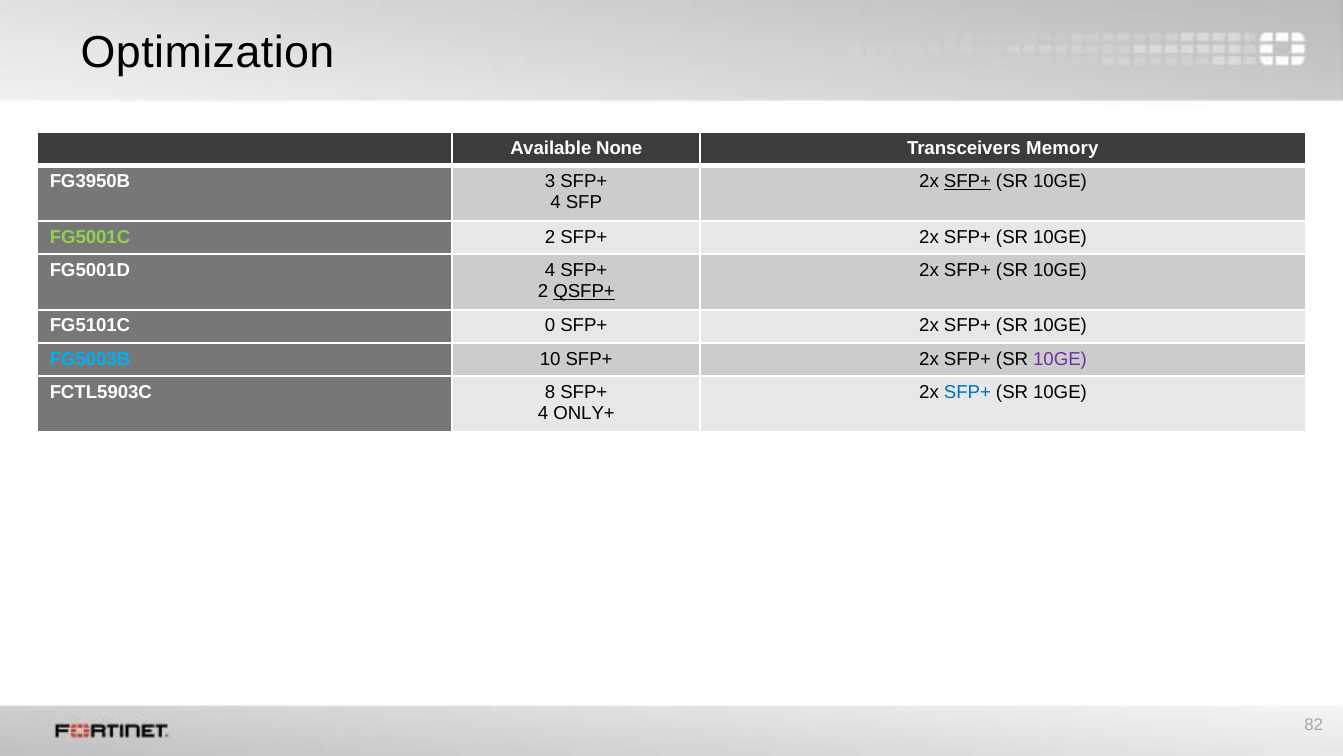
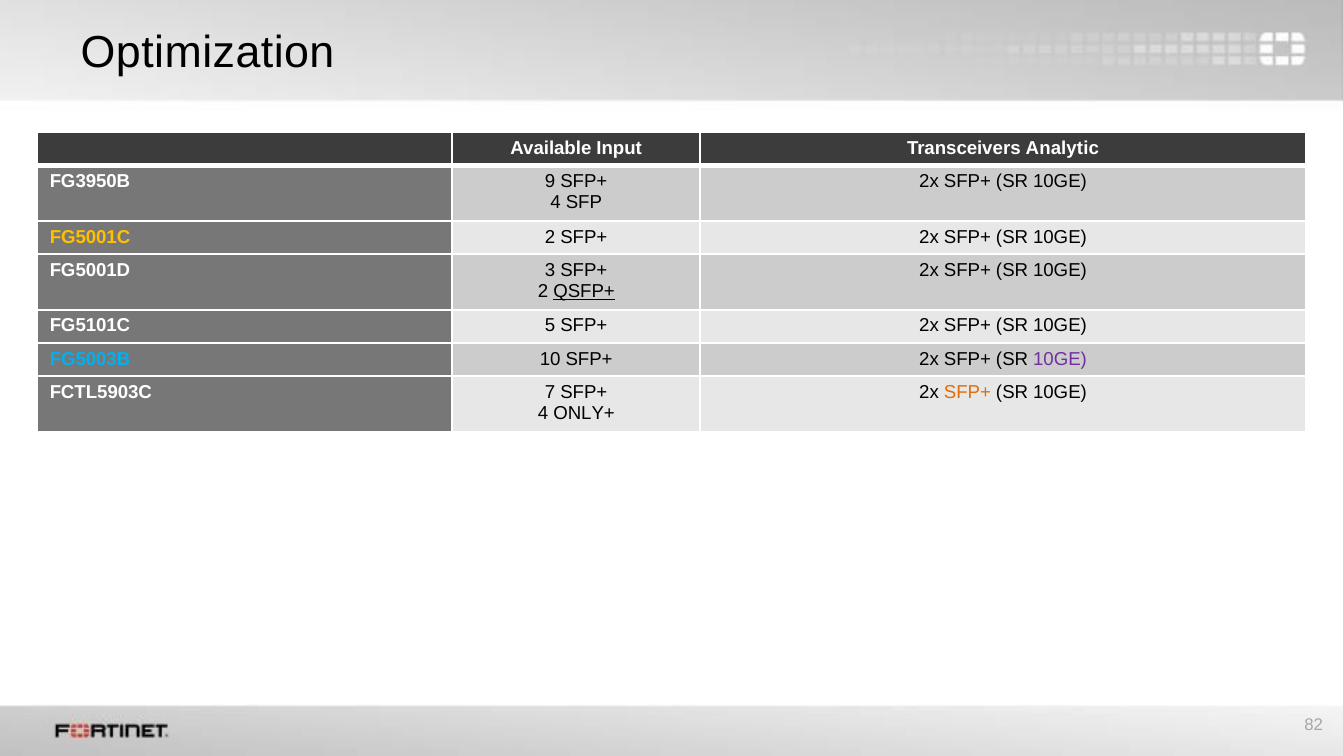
None: None -> Input
Memory: Memory -> Analytic
3: 3 -> 9
SFP+ at (967, 181) underline: present -> none
FG5001C colour: light green -> yellow
FG5001D 4: 4 -> 3
0: 0 -> 5
8: 8 -> 7
SFP+ at (967, 392) colour: blue -> orange
